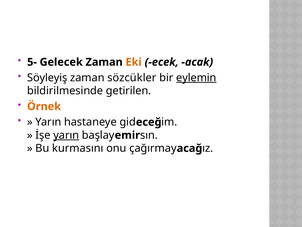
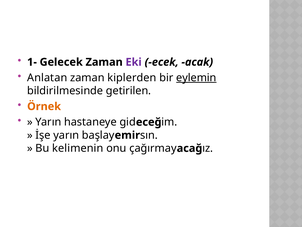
5-: 5- -> 1-
Eki colour: orange -> purple
Söyleyiş: Söyleyiş -> Anlatan
sözcükler: sözcükler -> kiplerden
yarın at (66, 135) underline: present -> none
kurmasını: kurmasını -> kelimenin
